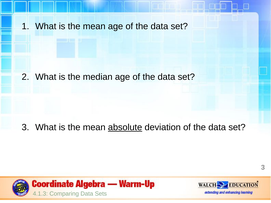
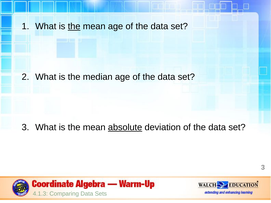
the at (74, 26) underline: none -> present
